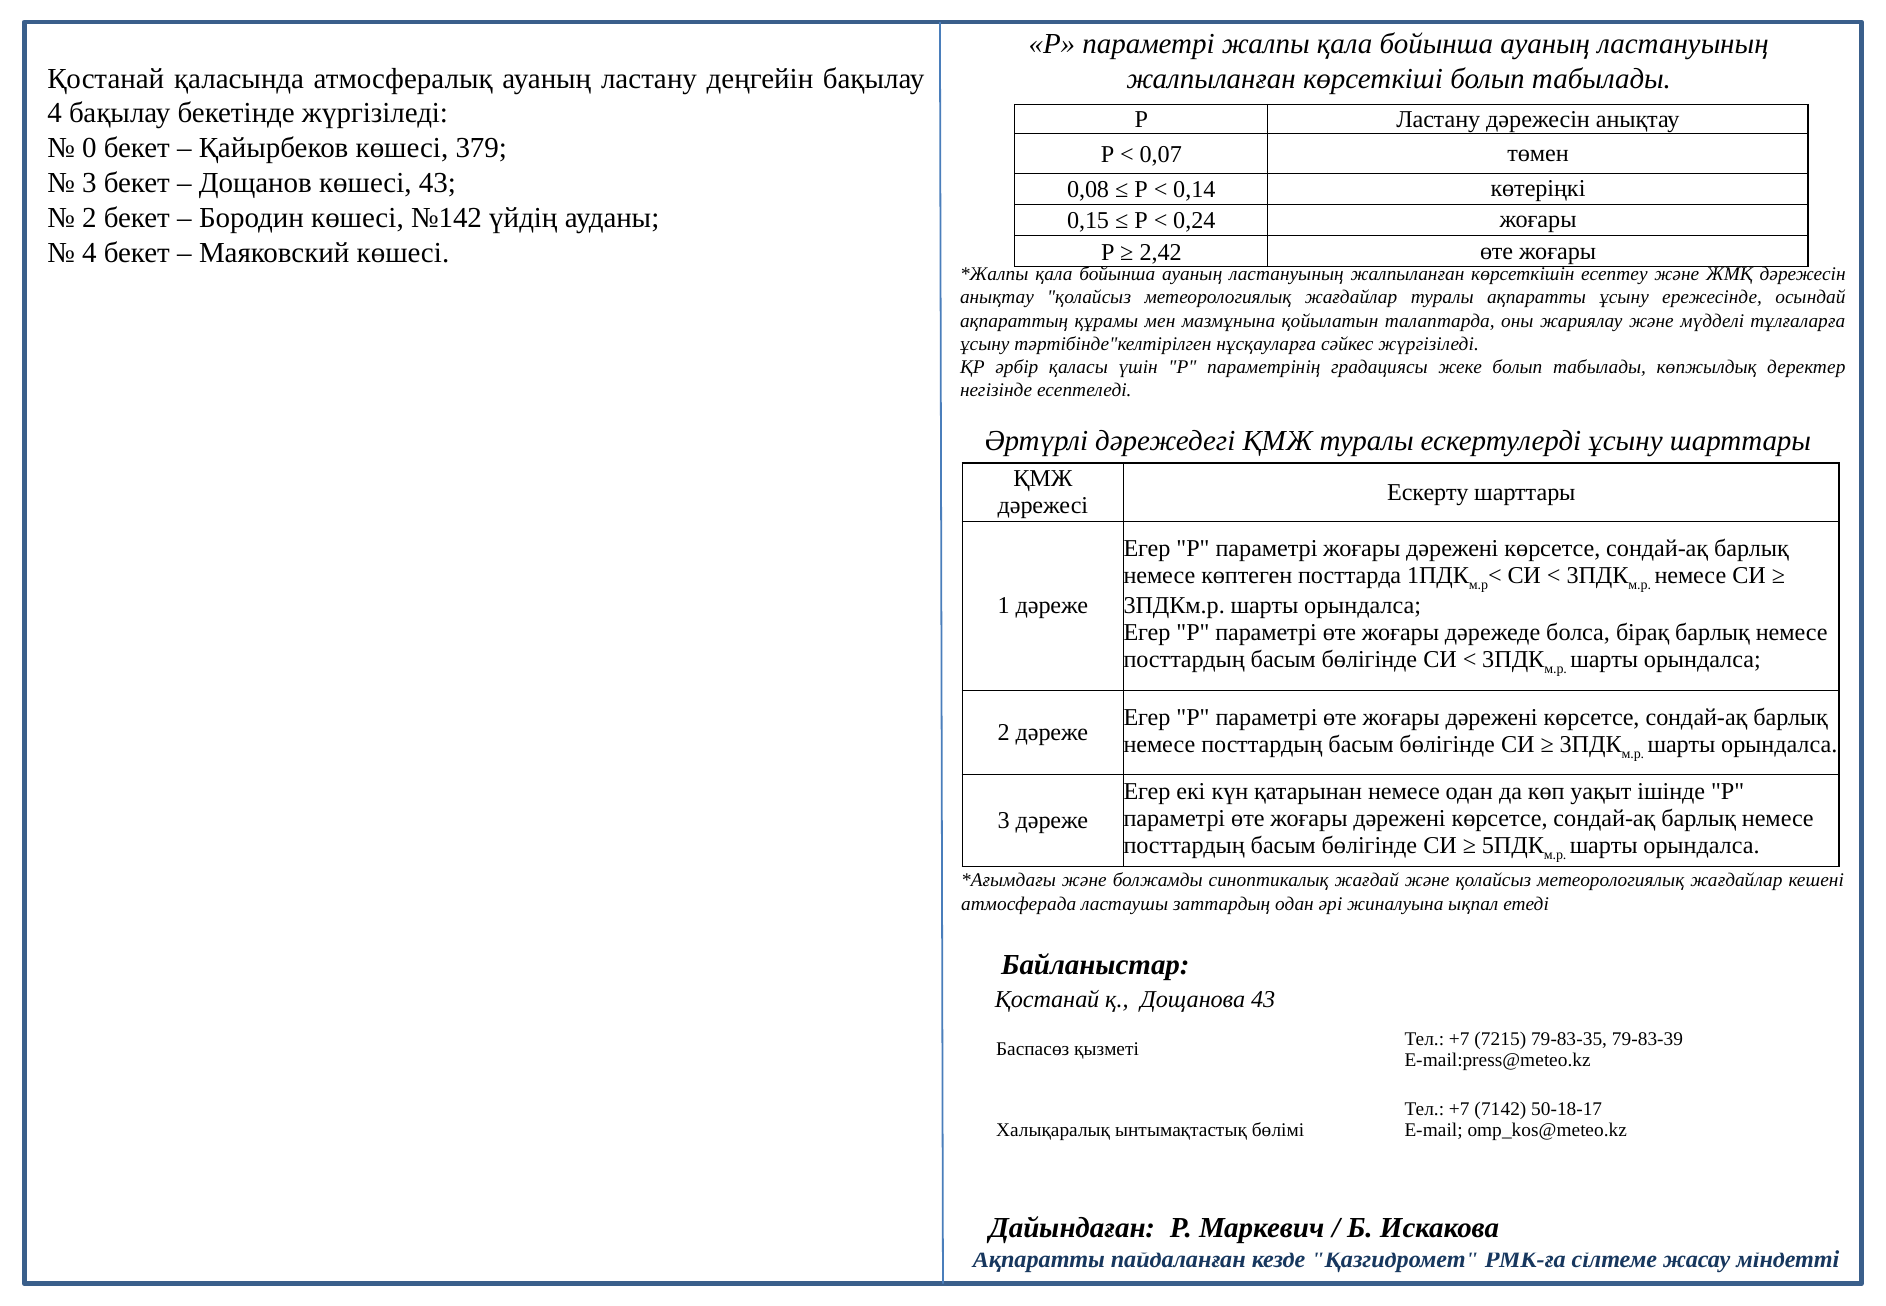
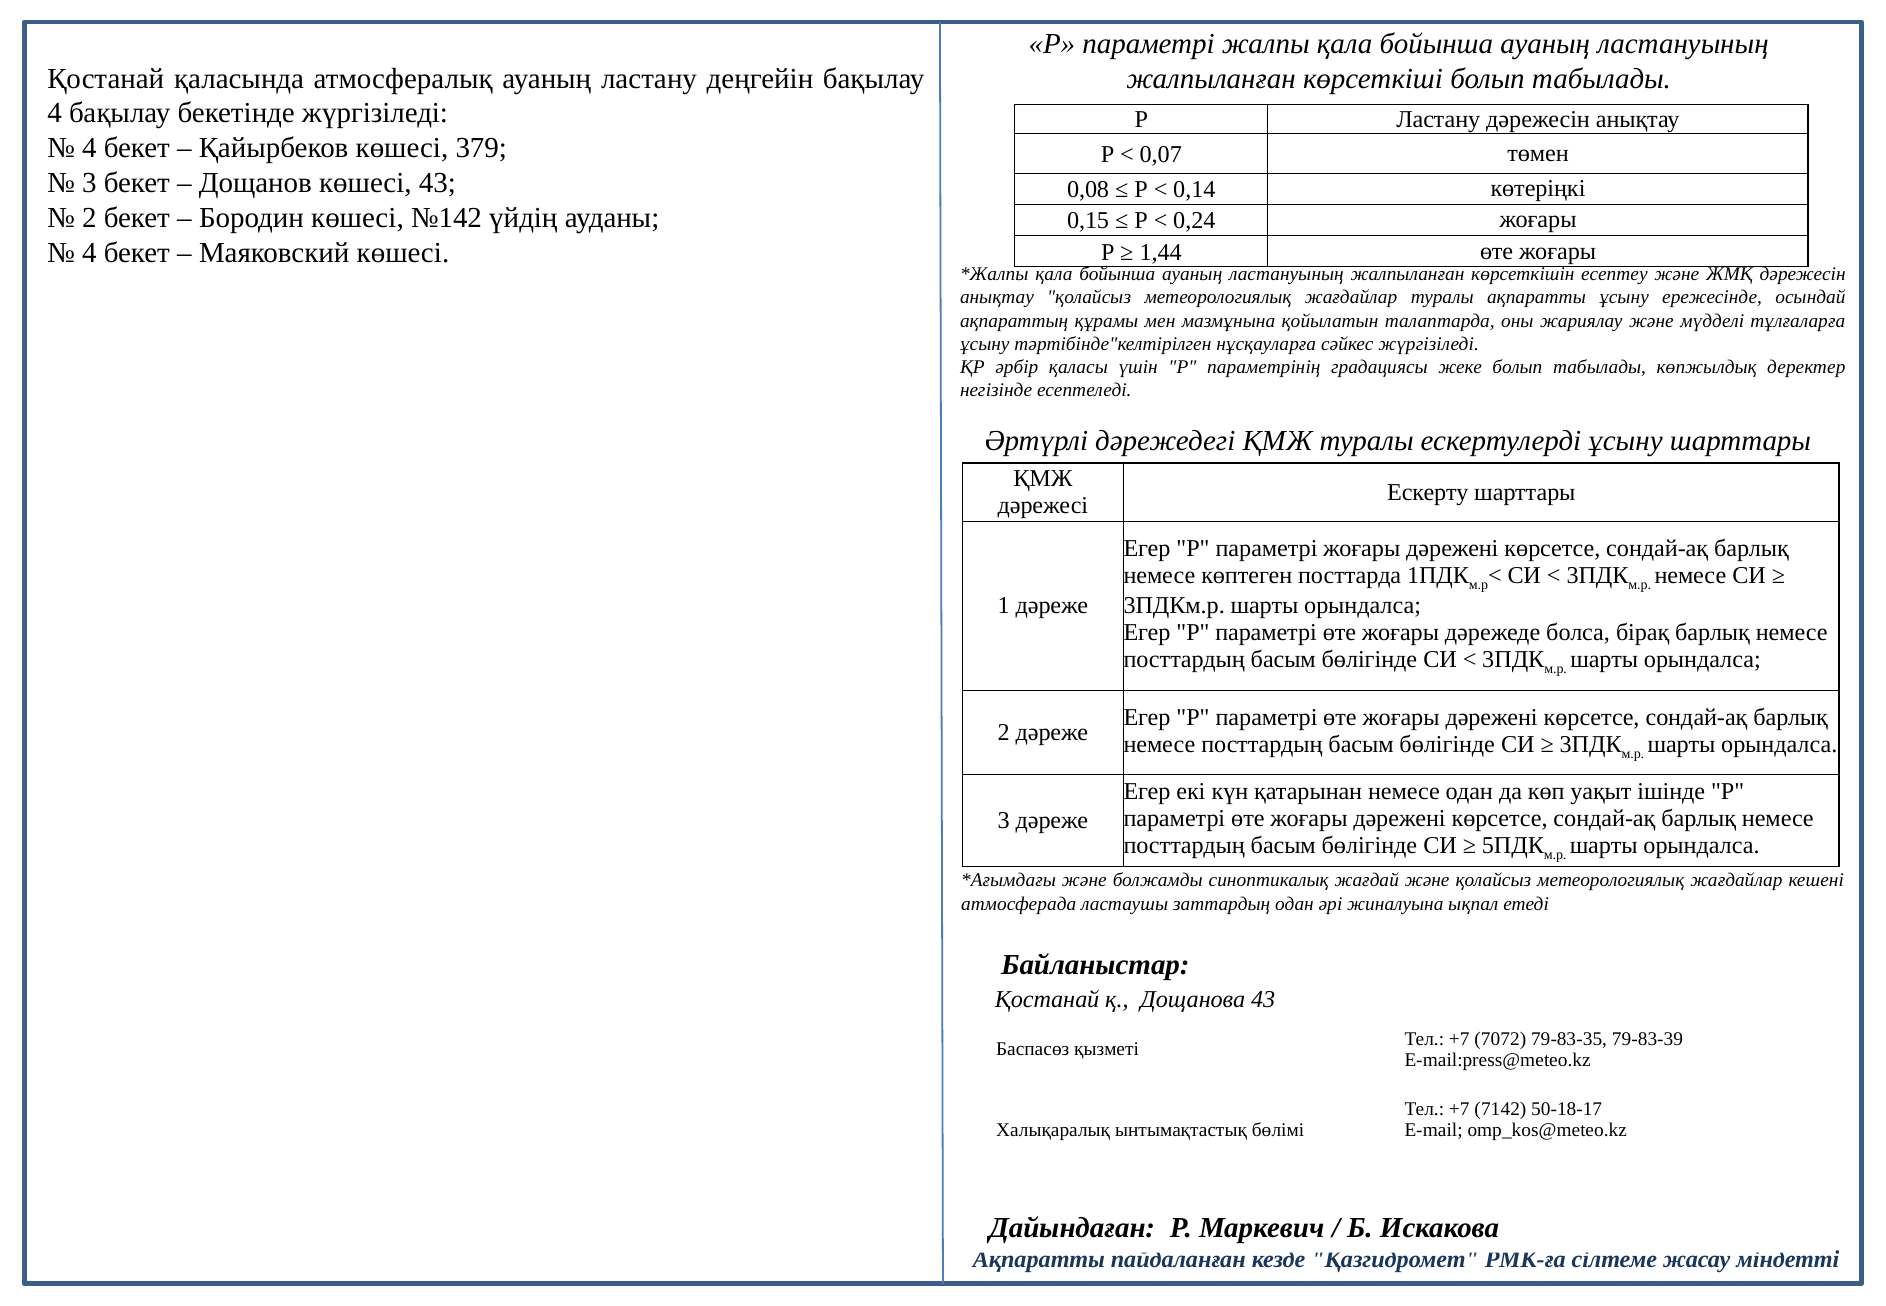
0 at (89, 148): 0 -> 4
2,42: 2,42 -> 1,44
7215: 7215 -> 7072
